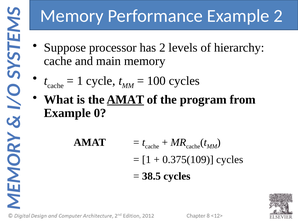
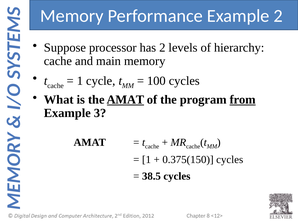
from underline: none -> present
0: 0 -> 3
0.375(109: 0.375(109 -> 0.375(150
